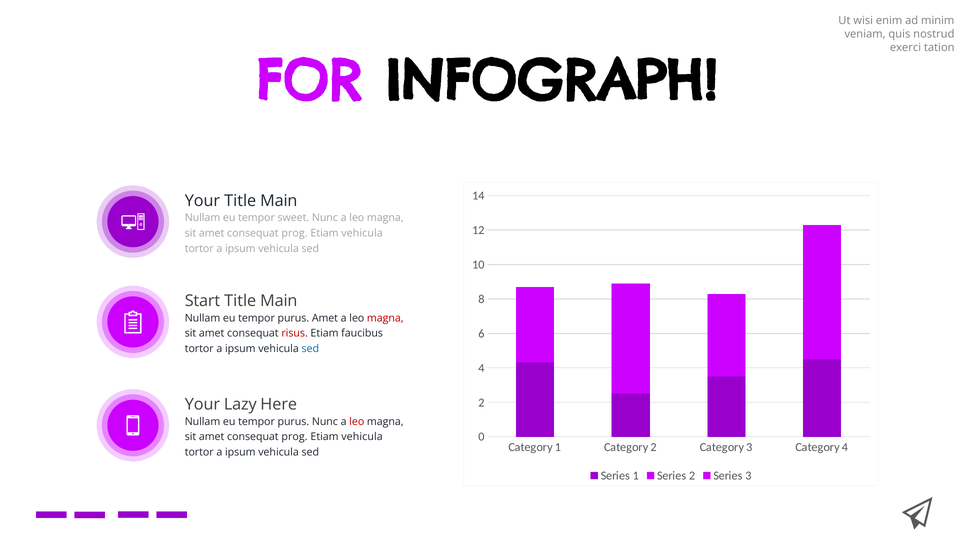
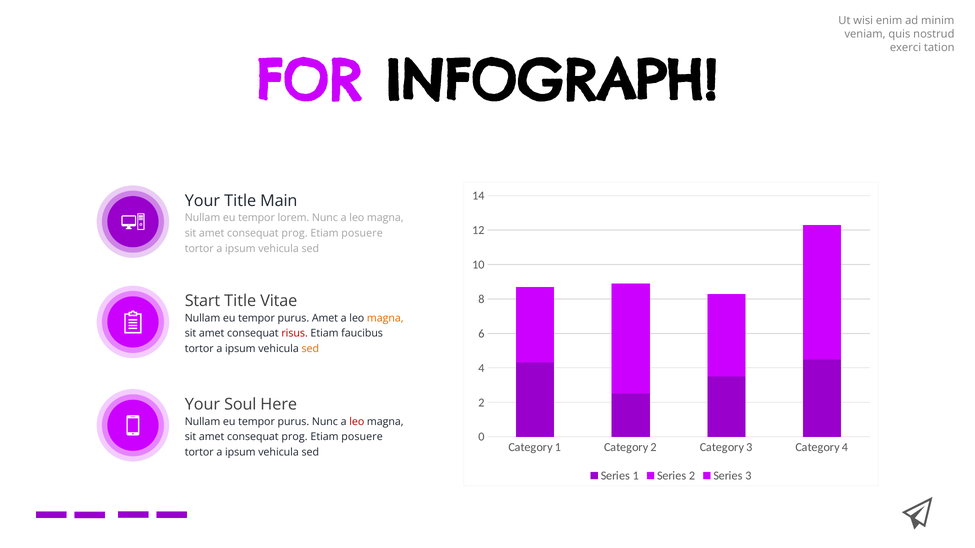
sweet: sweet -> lorem
vehicula at (362, 233): vehicula -> posuere
Main at (279, 301): Main -> Vitae
magna at (385, 318) colour: red -> orange
sed at (310, 349) colour: blue -> orange
Lazy: Lazy -> Soul
vehicula at (362, 437): vehicula -> posuere
